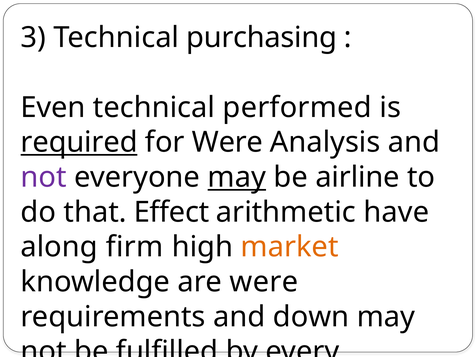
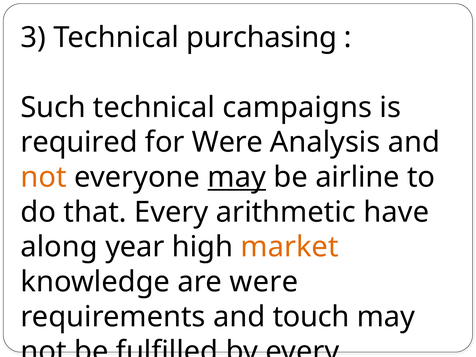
Even: Even -> Such
performed: performed -> campaigns
required underline: present -> none
not at (44, 177) colour: purple -> orange
that Effect: Effect -> Every
firm: firm -> year
down: down -> touch
